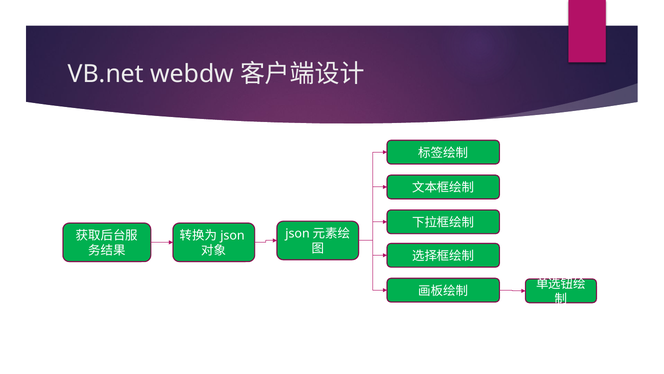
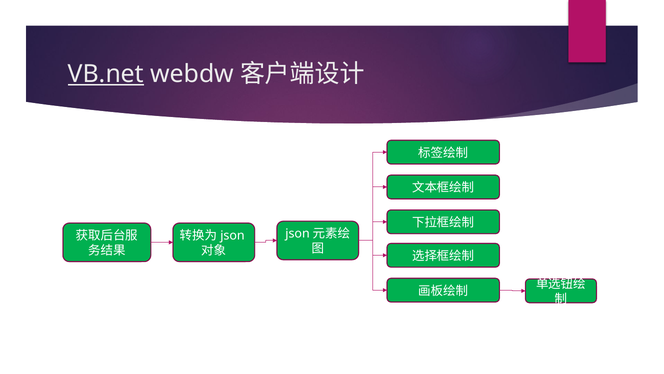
VB.net underline: none -> present
